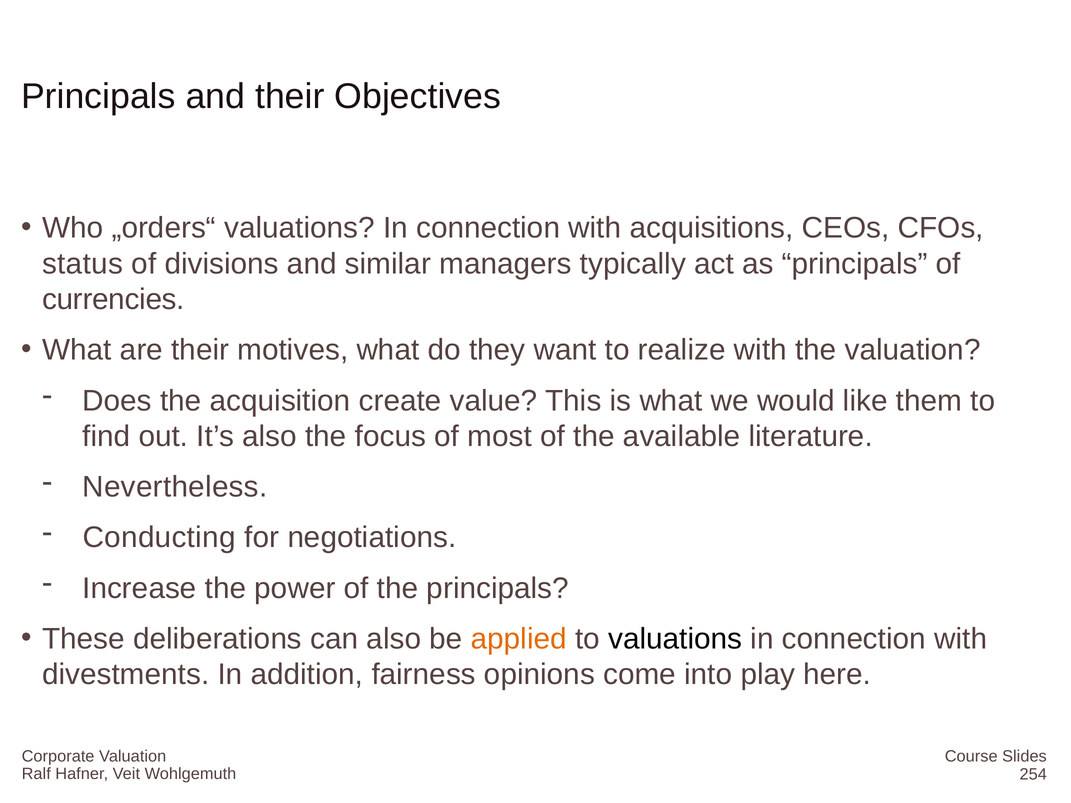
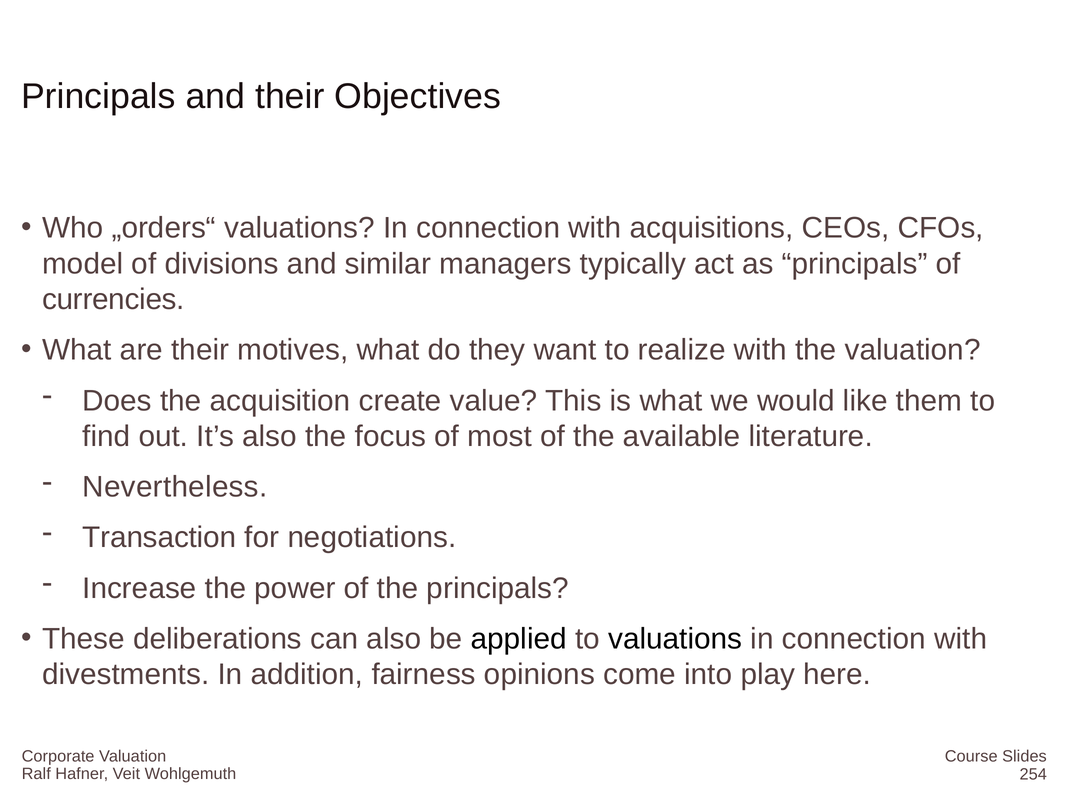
status: status -> model
Conducting: Conducting -> Transaction
applied colour: orange -> black
